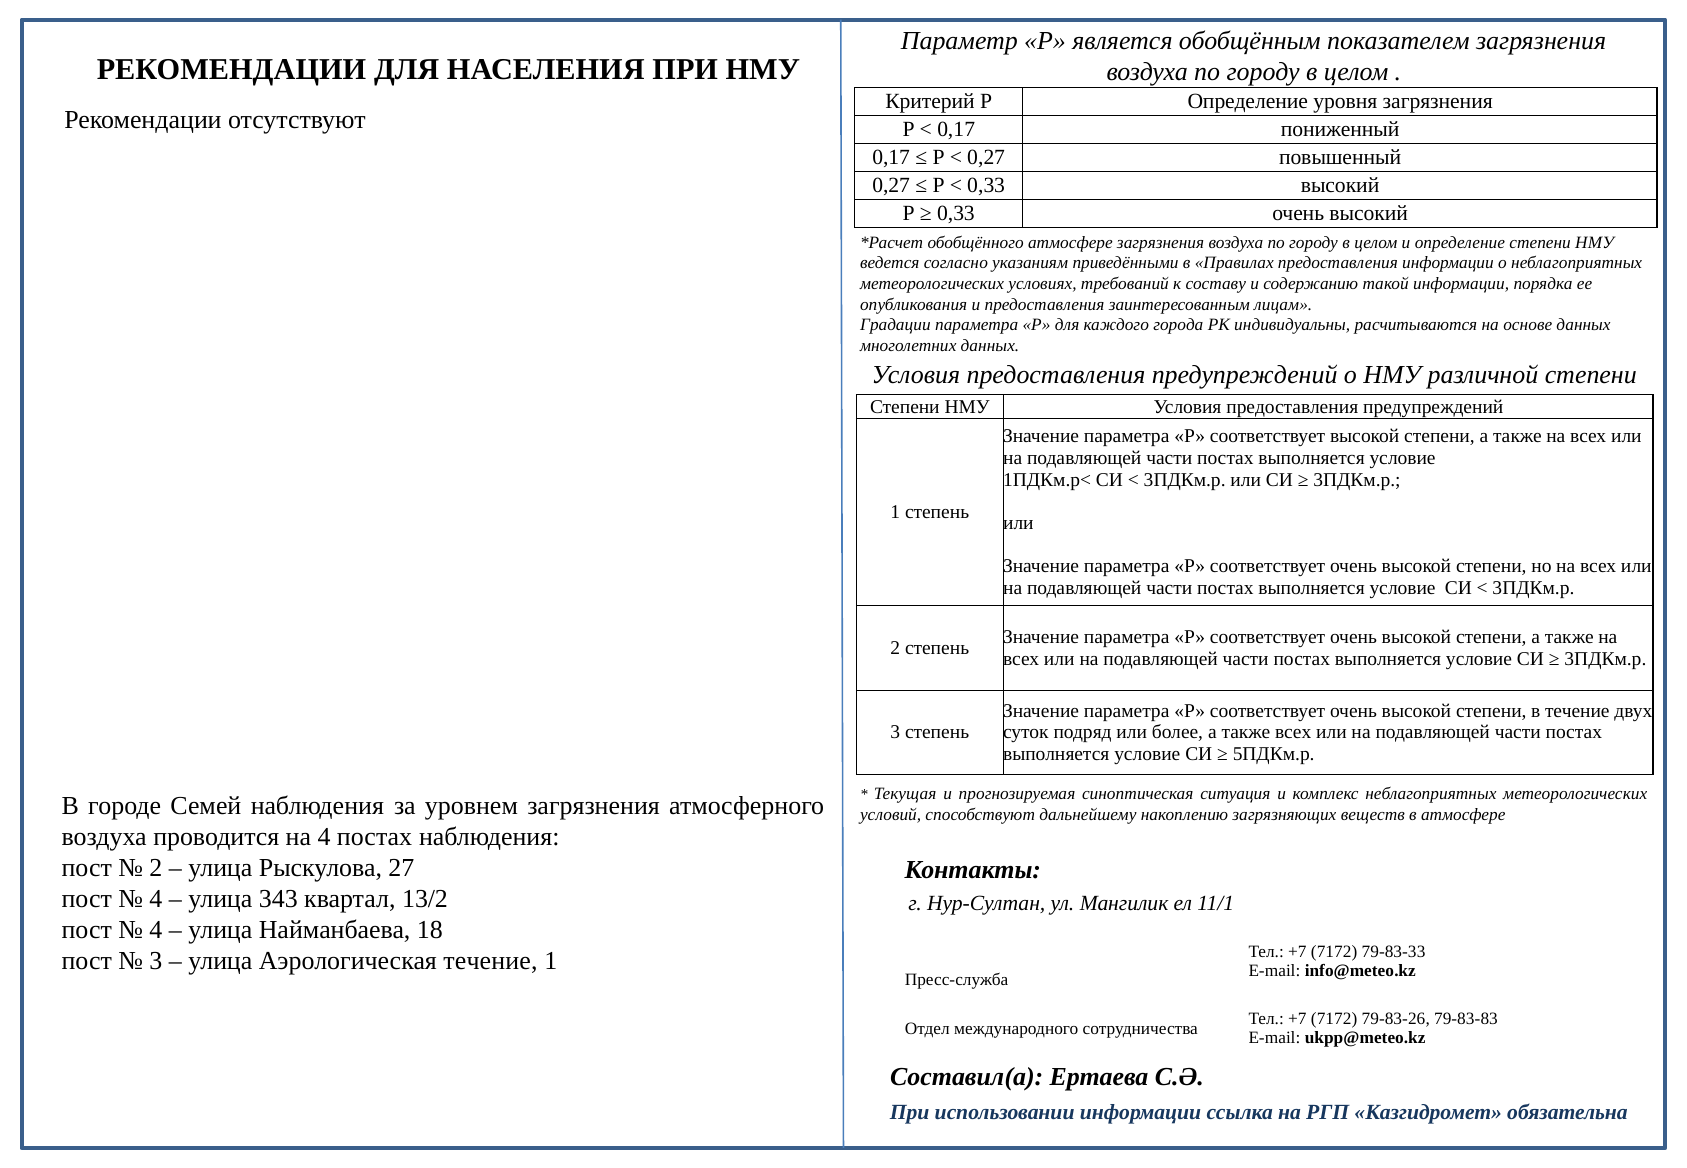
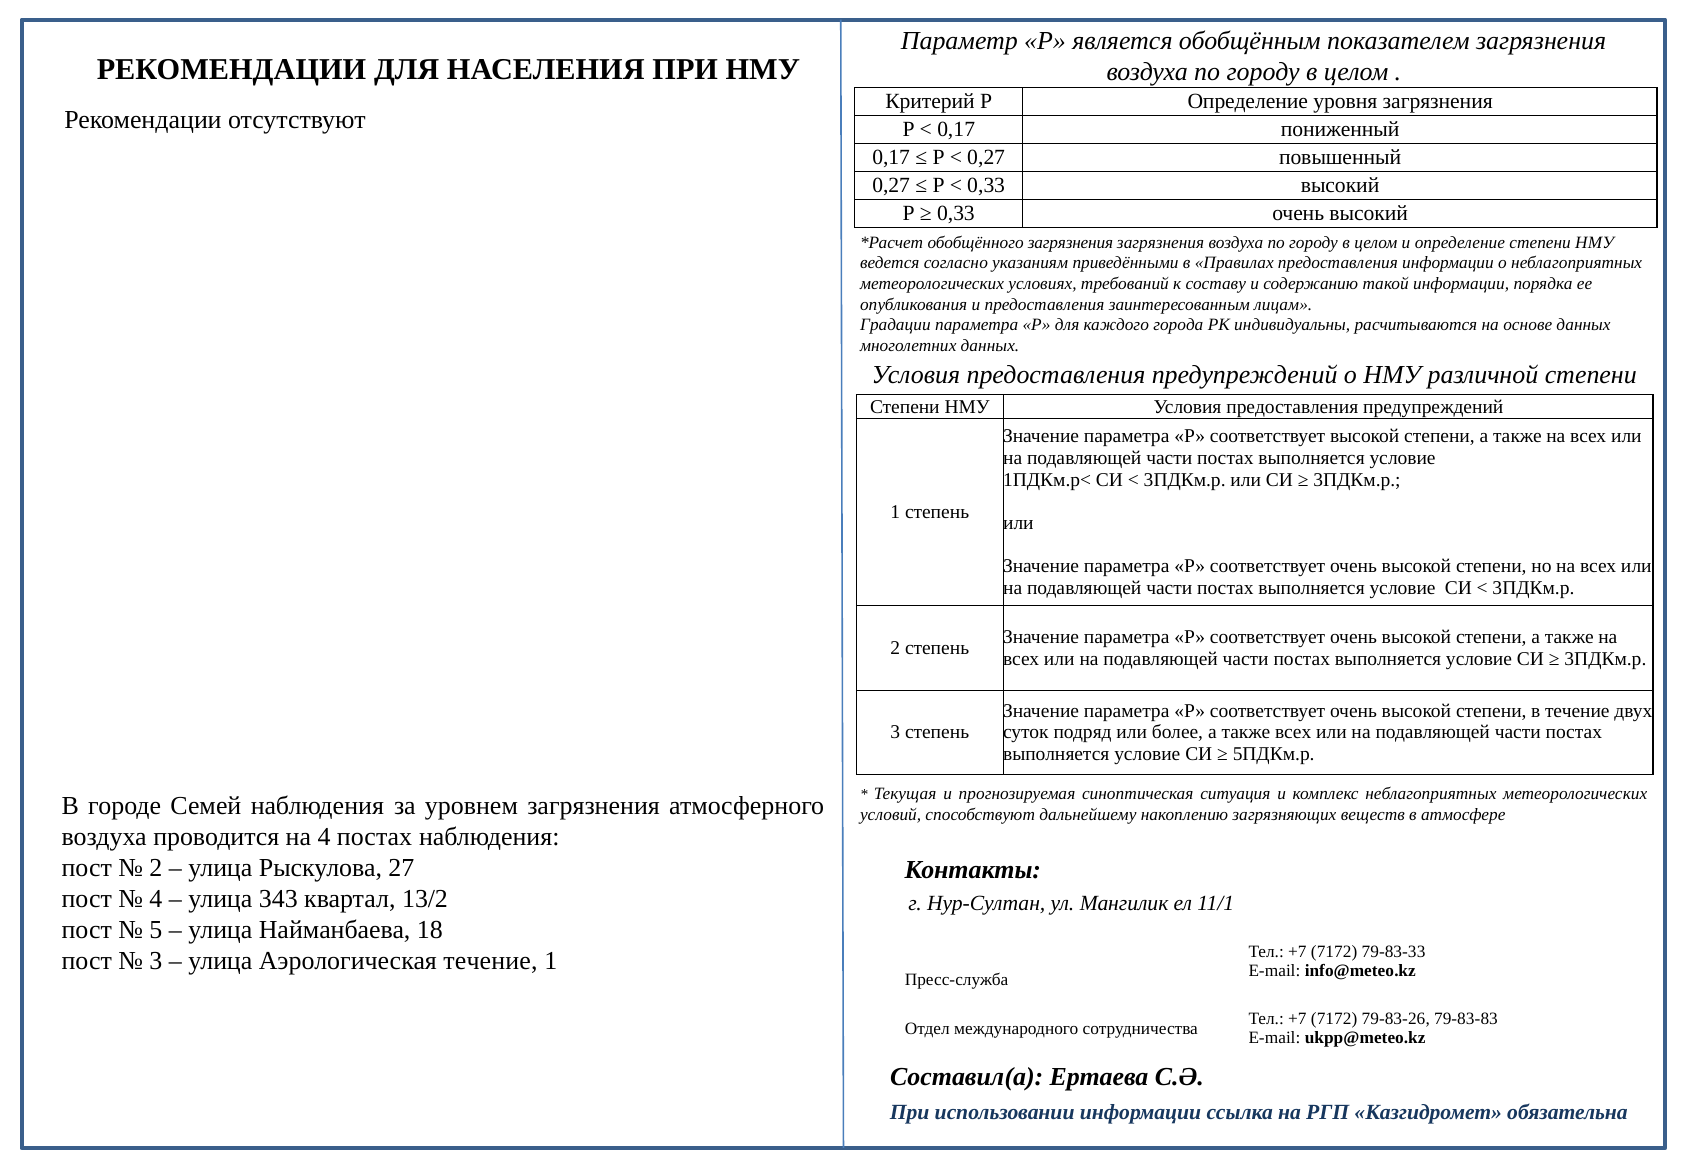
обобщённого атмосфере: атмосфере -> загрязнения
4 at (156, 930): 4 -> 5
